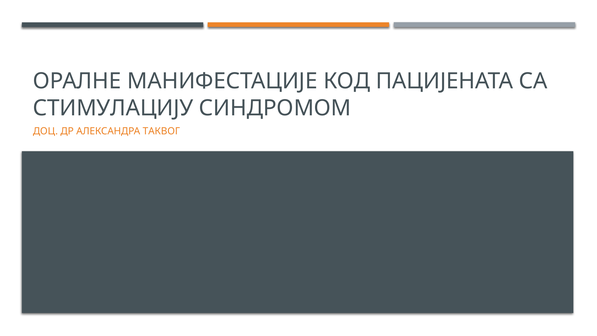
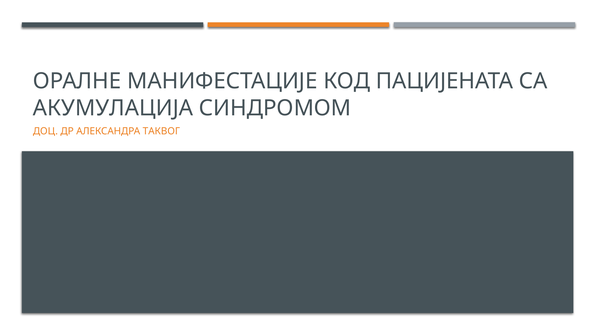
СТИМУЛАЦИЈУ: СТИМУЛАЦИЈУ -> АКУМУЛАЦИЈА
